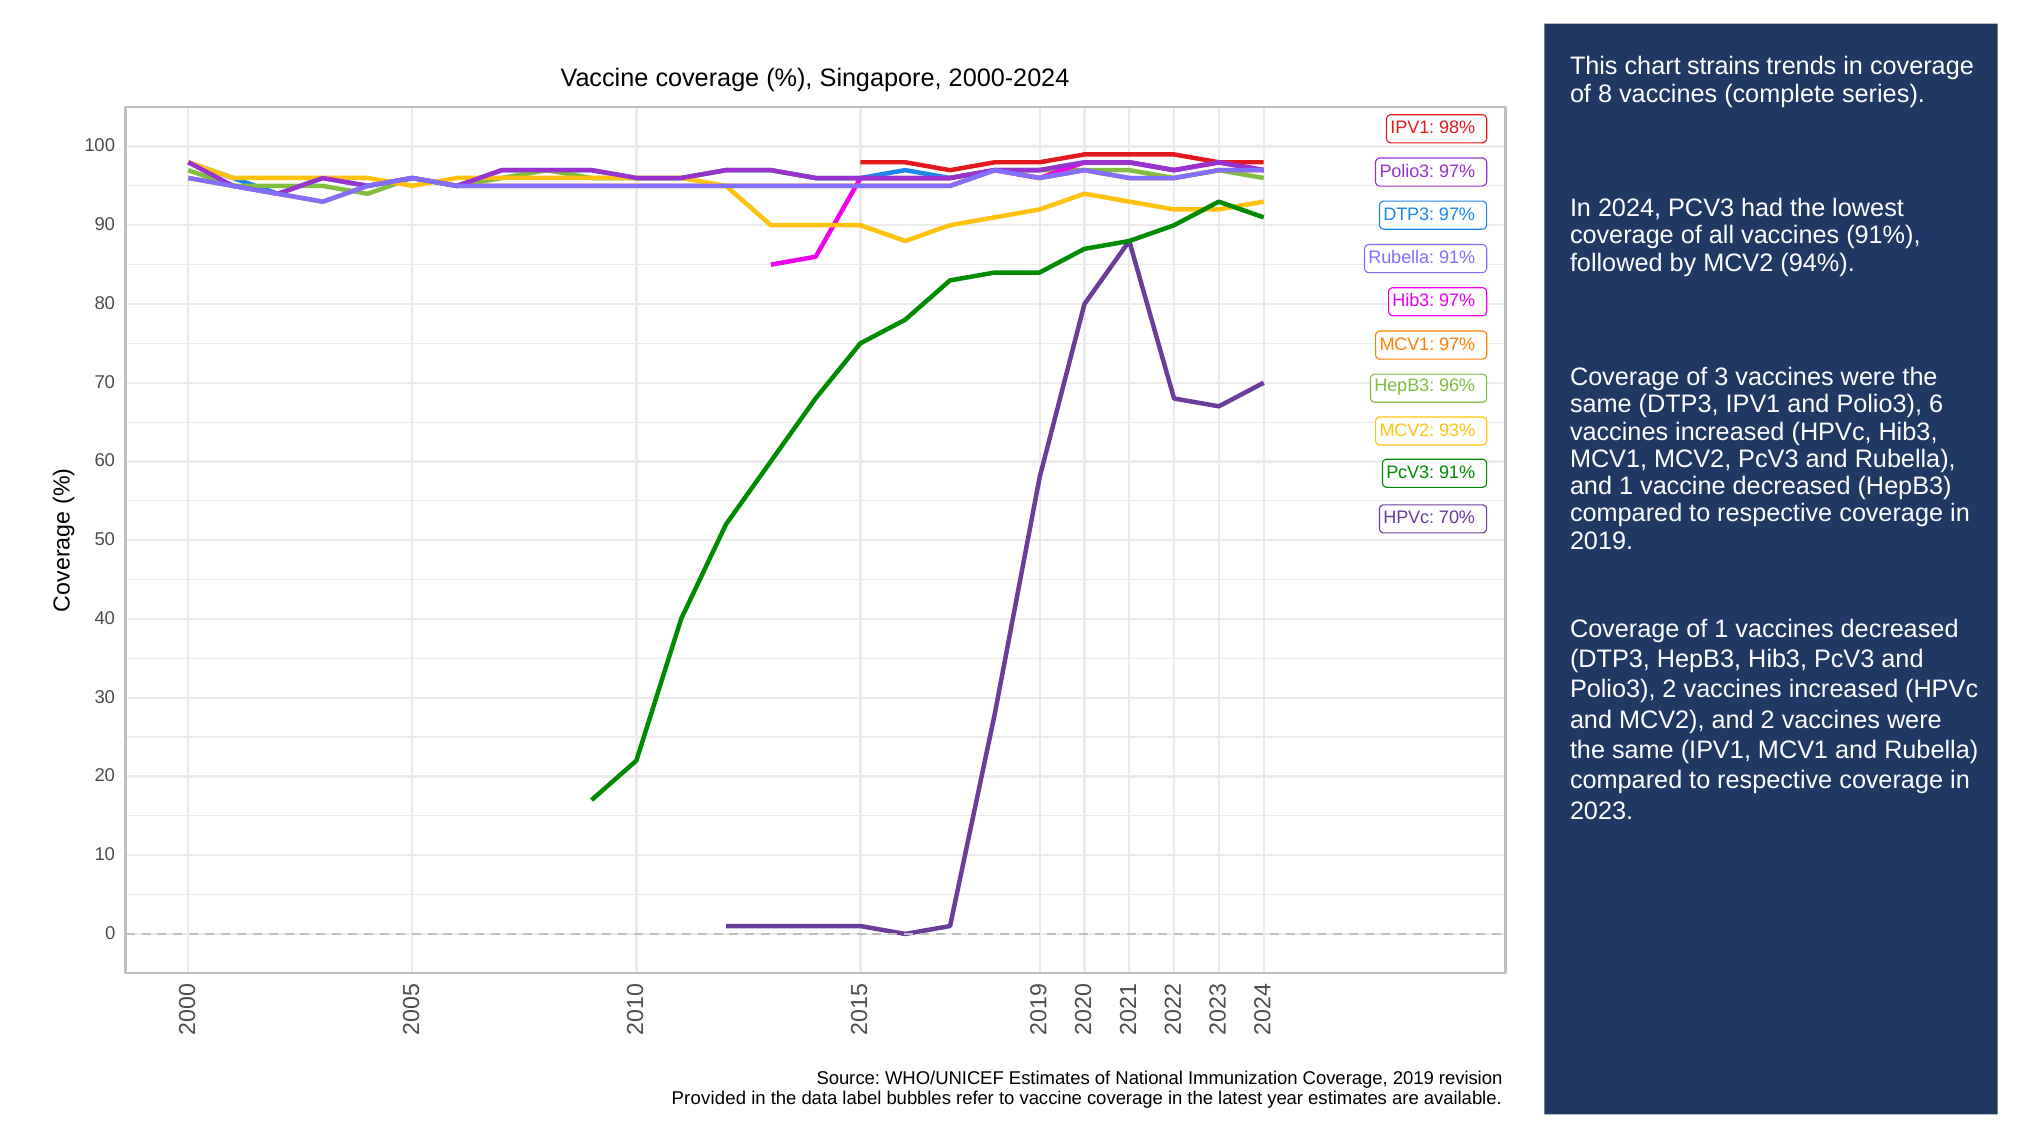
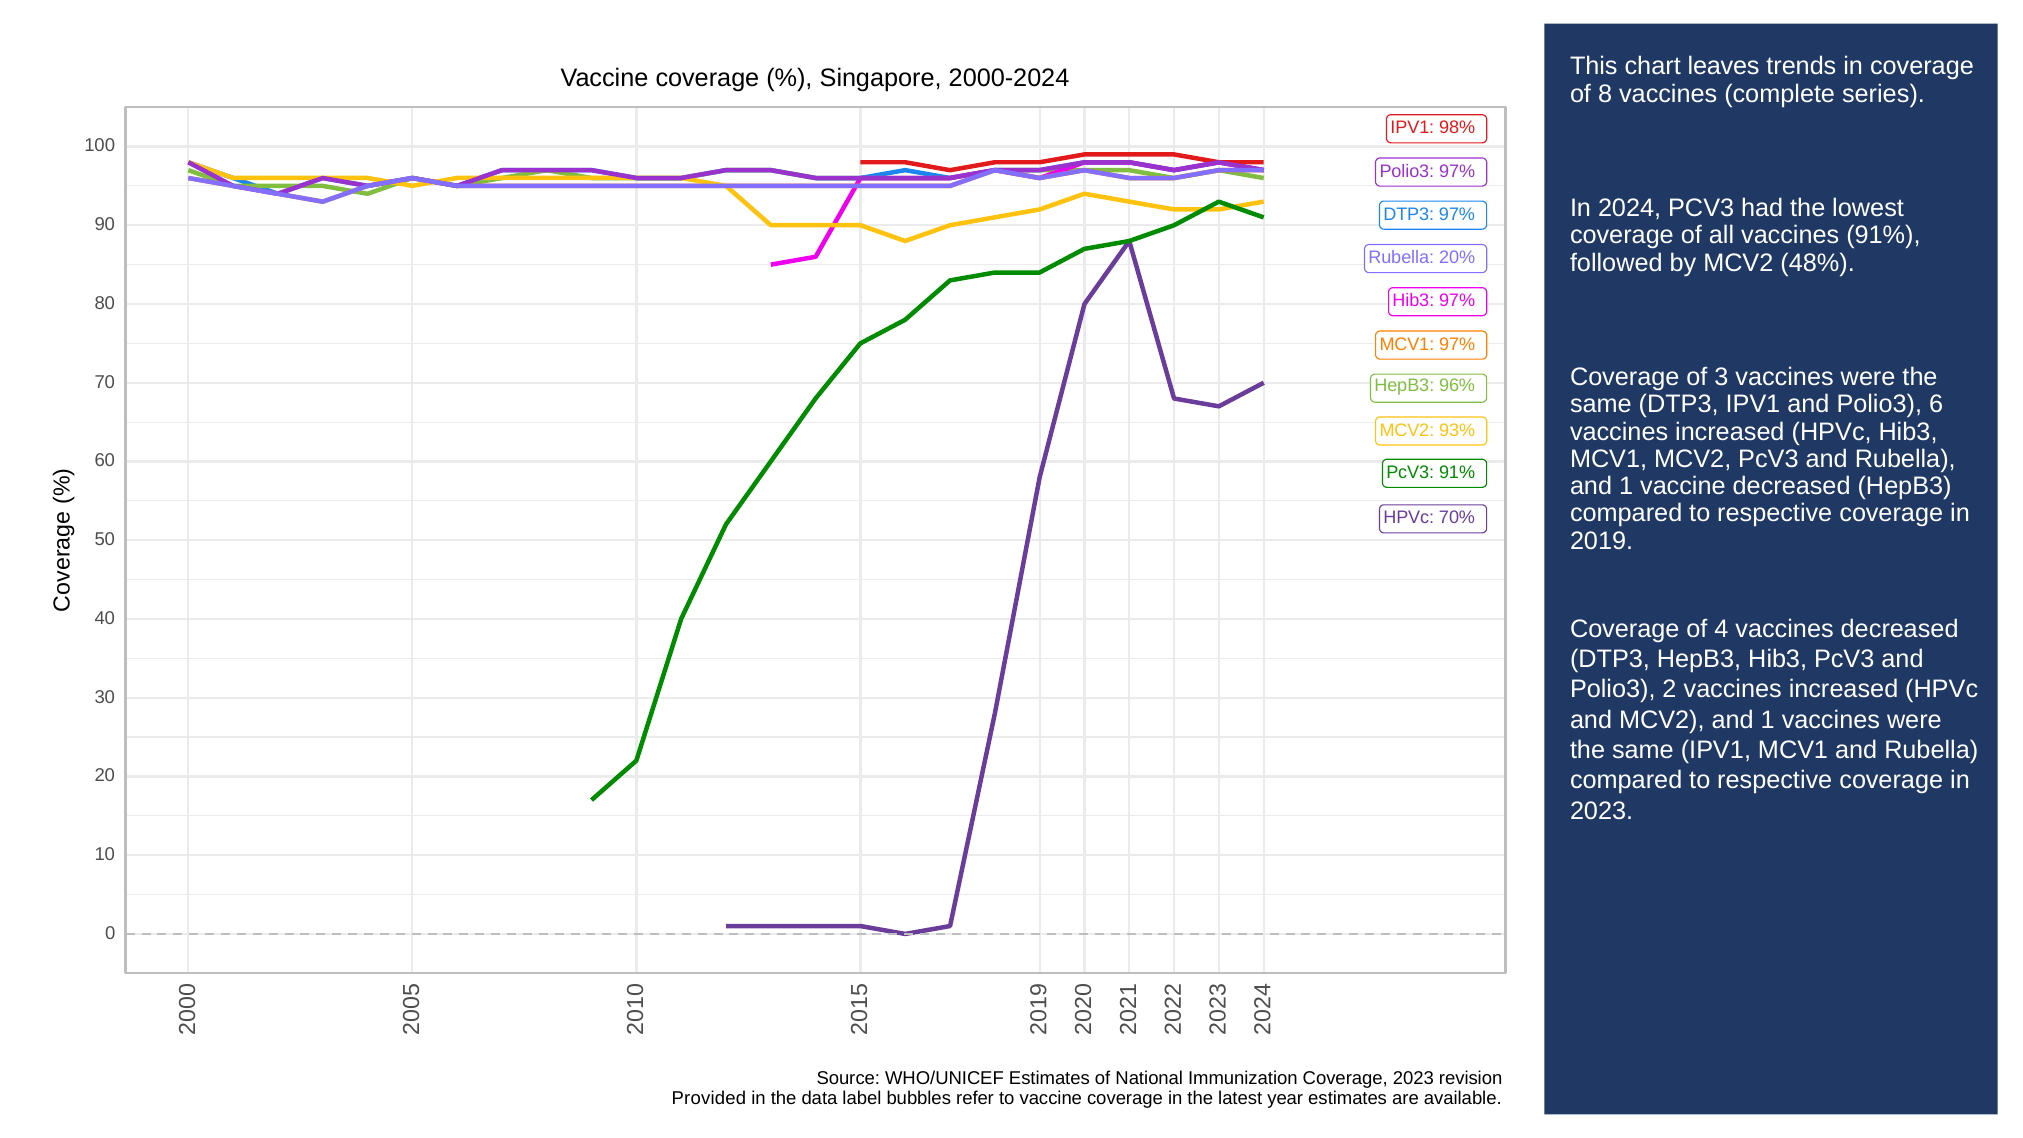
strains: strains -> leaves
Rubella 91%: 91% -> 20%
94%: 94% -> 48%
of 1: 1 -> 4
MCV2 and 2: 2 -> 1
Coverage 2019: 2019 -> 2023
